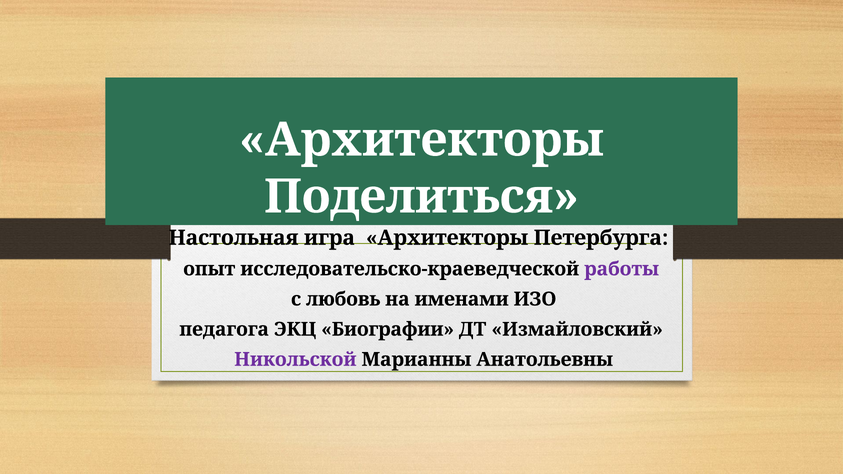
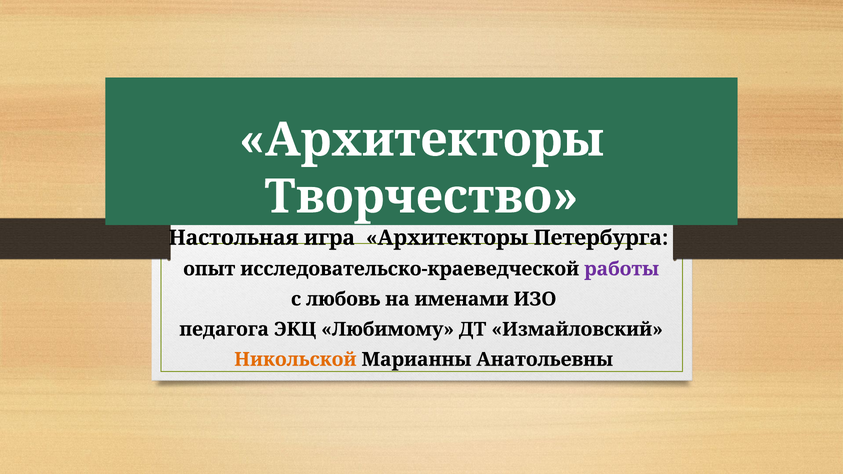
Поделиться: Поделиться -> Творчество
Биографии: Биографии -> Любимому
Никольской colour: purple -> orange
